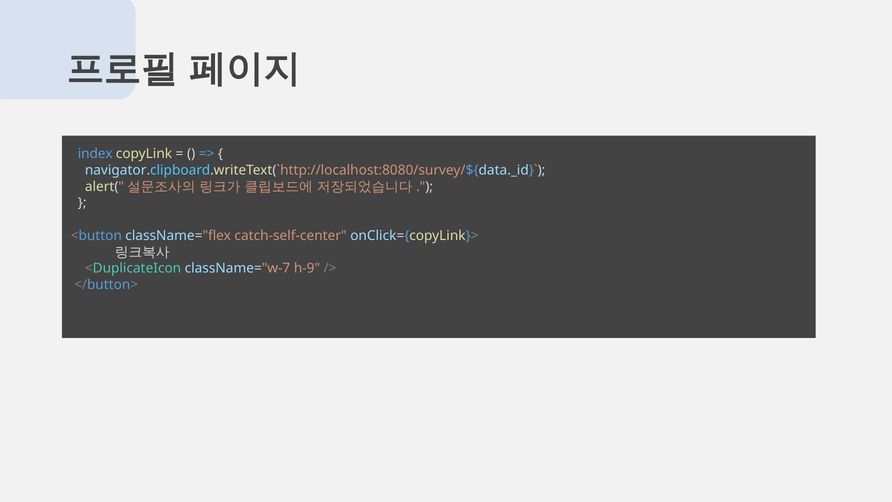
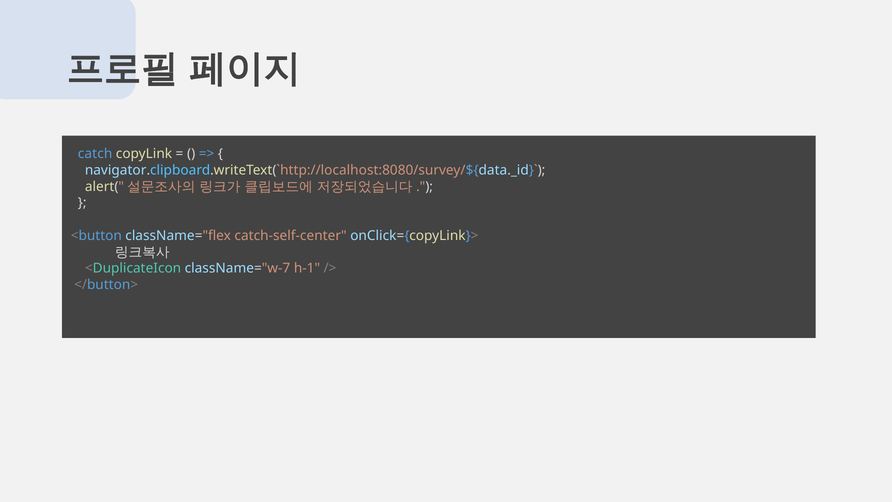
index: index -> catch
h-9: h-9 -> h-1
